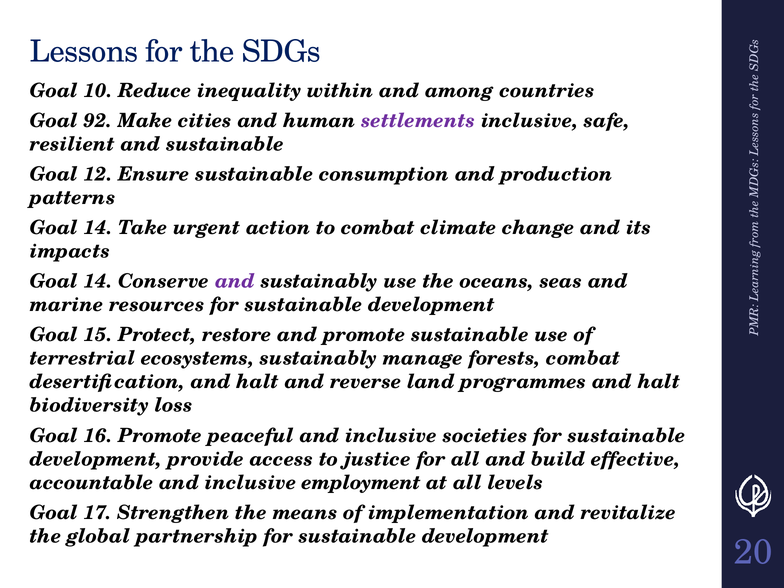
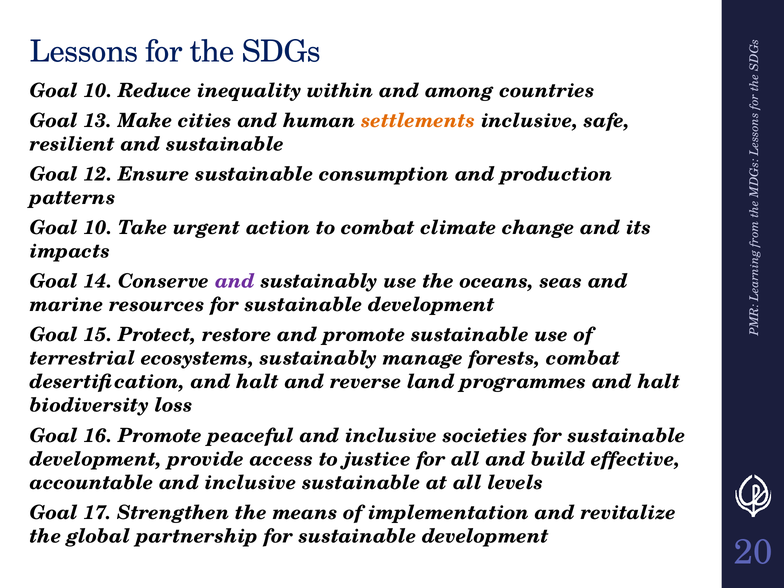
92: 92 -> 13
settlements colour: purple -> orange
14 at (98, 228): 14 -> 10
inclusive employment: employment -> sustainable
